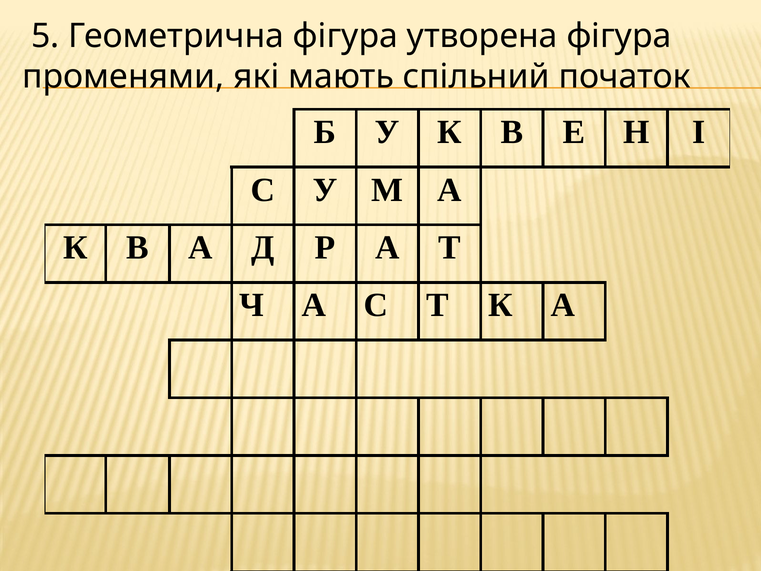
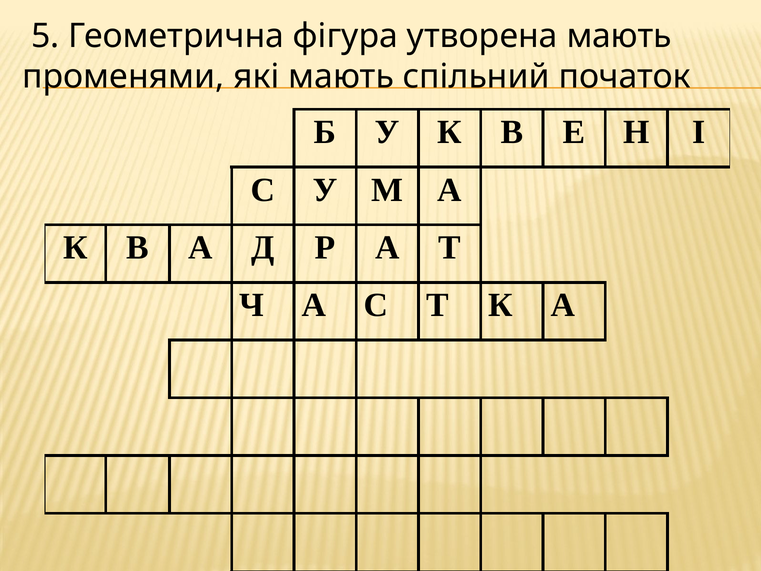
утворена фігура: фігура -> мають
